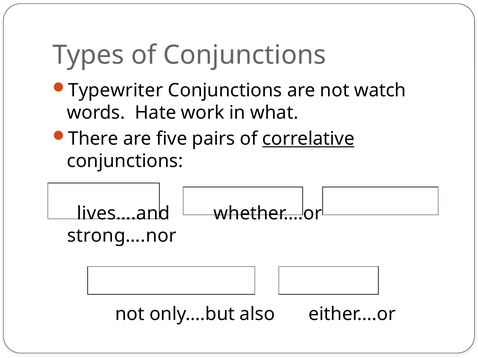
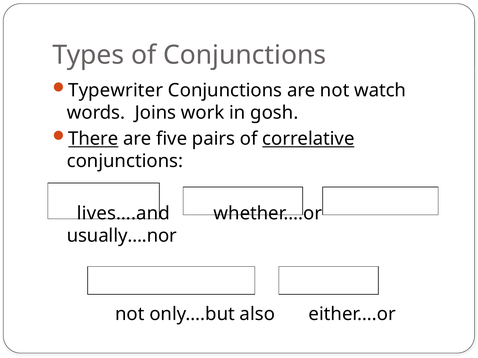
Hate: Hate -> Joins
what: what -> gosh
There underline: none -> present
strong….nor: strong….nor -> usually….nor
